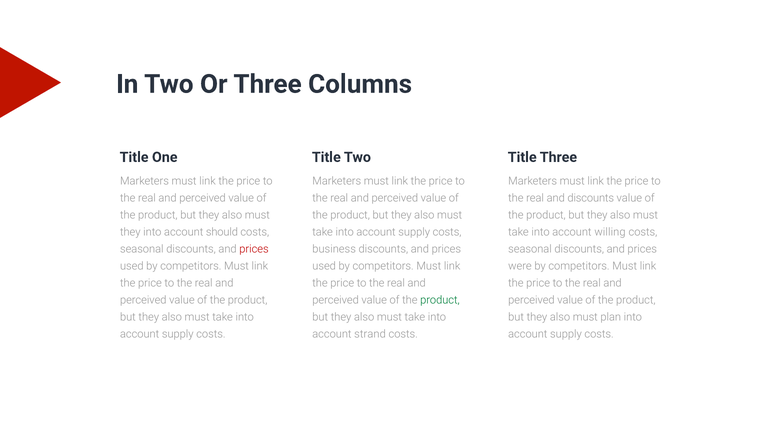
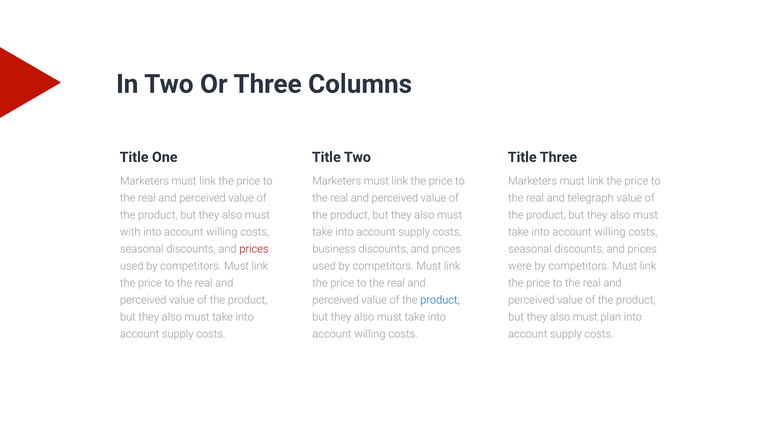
and discounts: discounts -> telegraph
they at (130, 232): they -> with
should at (222, 232): should -> willing
product at (440, 300) colour: green -> blue
strand at (370, 334): strand -> willing
